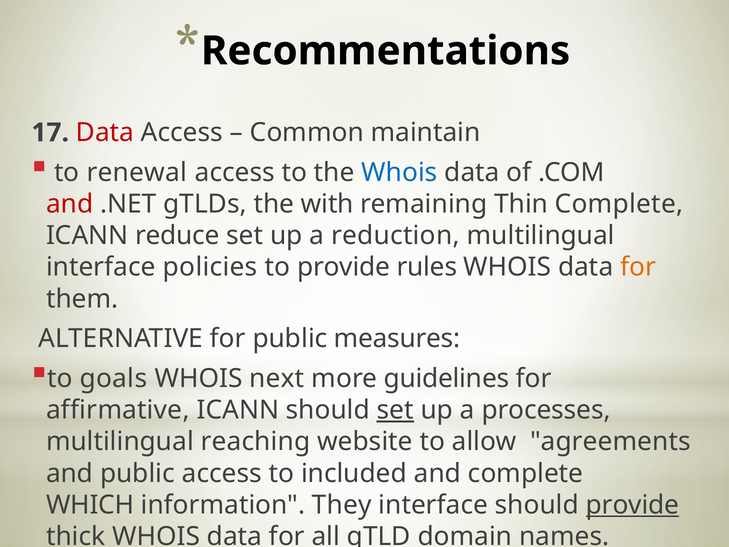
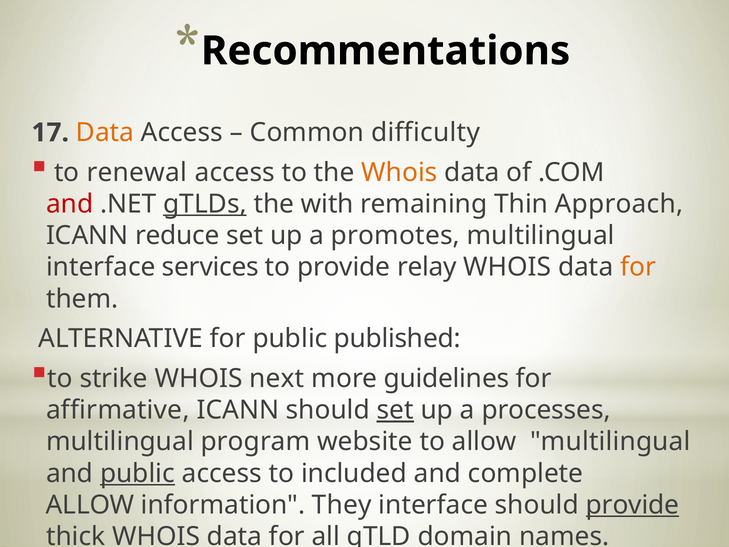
Data at (105, 133) colour: red -> orange
maintain: maintain -> difficulty
Whois at (399, 172) colour: blue -> orange
gTLDs underline: none -> present
Thin Complete: Complete -> Approach
reduction: reduction -> promotes
policies: policies -> services
rules: rules -> relay
measures: measures -> published
goals: goals -> strike
reaching: reaching -> program
allow agreements: agreements -> multilingual
public at (137, 473) underline: none -> present
WHICH at (90, 505): WHICH -> ALLOW
